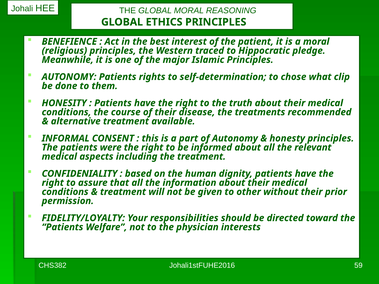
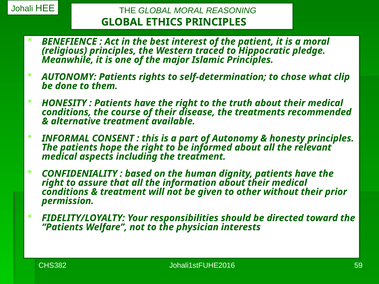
were: were -> hope
